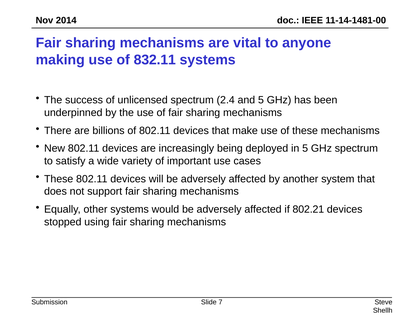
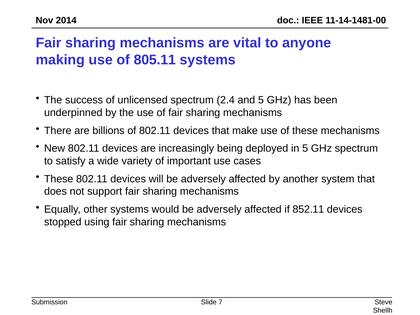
832.11: 832.11 -> 805.11
802.21: 802.21 -> 852.11
